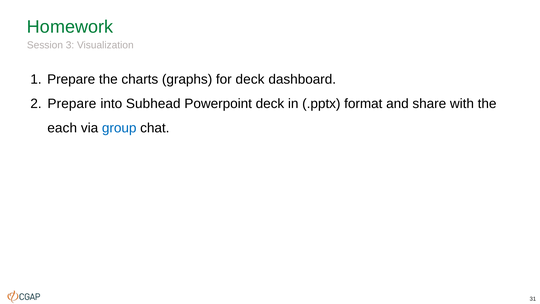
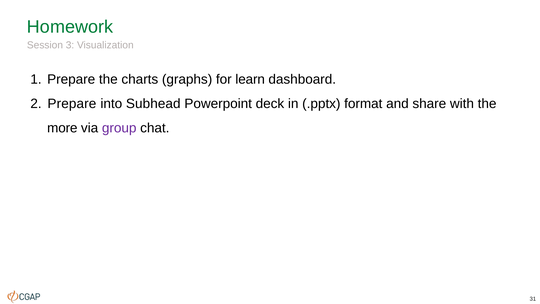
for deck: deck -> learn
each: each -> more
group colour: blue -> purple
